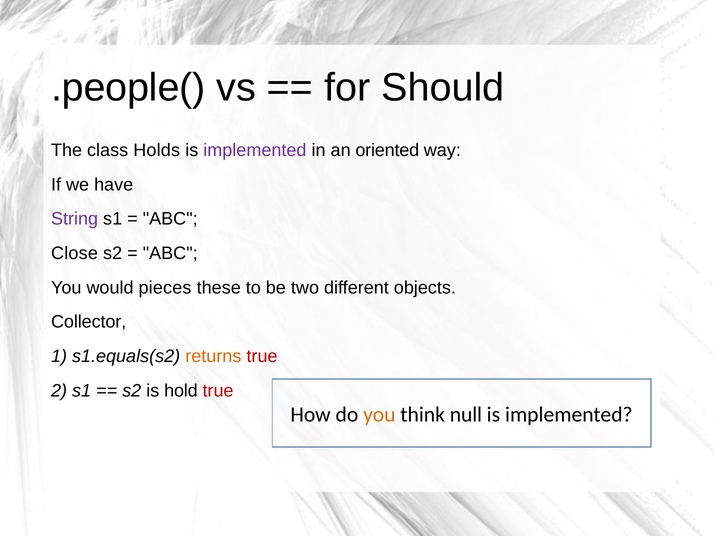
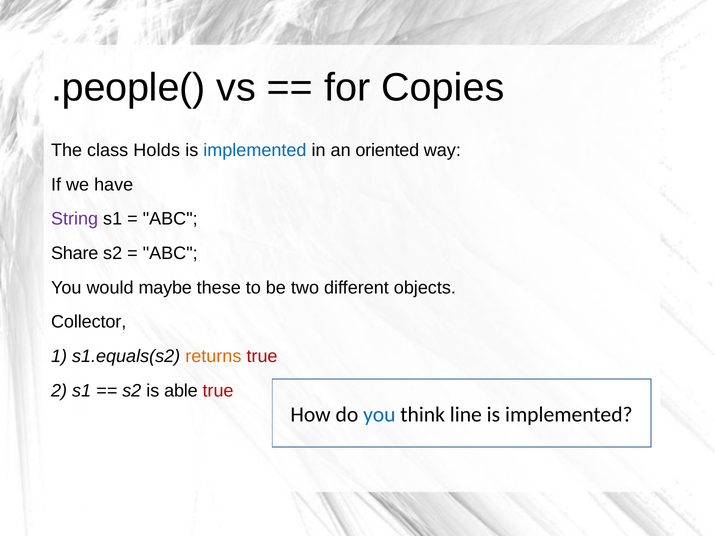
Should: Should -> Copies
implemented at (255, 150) colour: purple -> blue
Close: Close -> Share
pieces: pieces -> maybe
hold: hold -> able
you at (379, 415) colour: orange -> blue
null: null -> line
